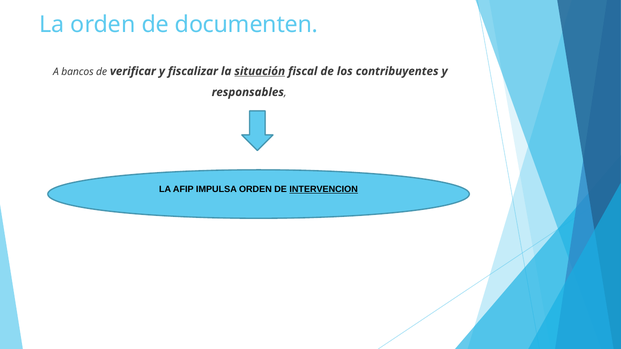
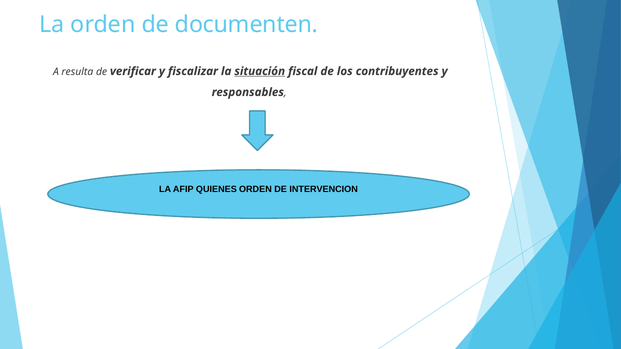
bancos: bancos -> resulta
IMPULSA: IMPULSA -> QUIENES
INTERVENCION underline: present -> none
